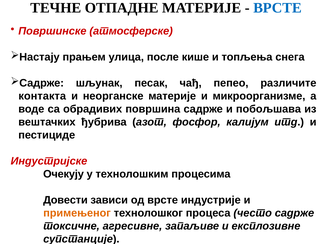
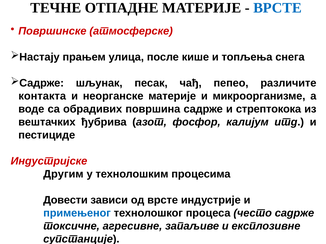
побољшава: побољшава -> стрептокока
Очекују: Очекују -> Другим
примењеног colour: orange -> blue
